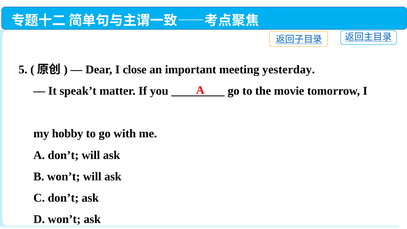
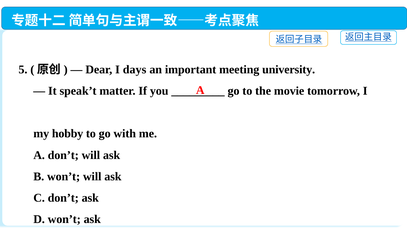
close: close -> days
yesterday: yesterday -> university
